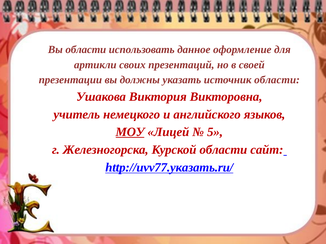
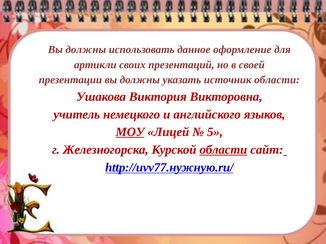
области at (86, 50): области -> должны
области at (223, 150) underline: none -> present
http://uvv77.указать.ru/: http://uvv77.указать.ru/ -> http://uvv77.нужную.ru/
